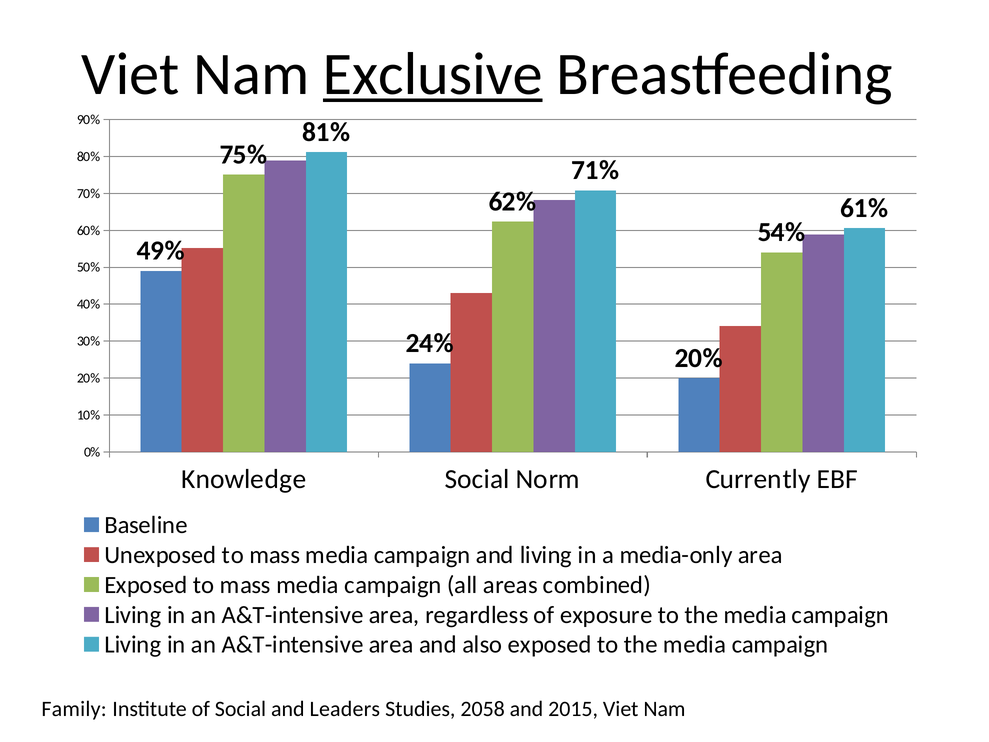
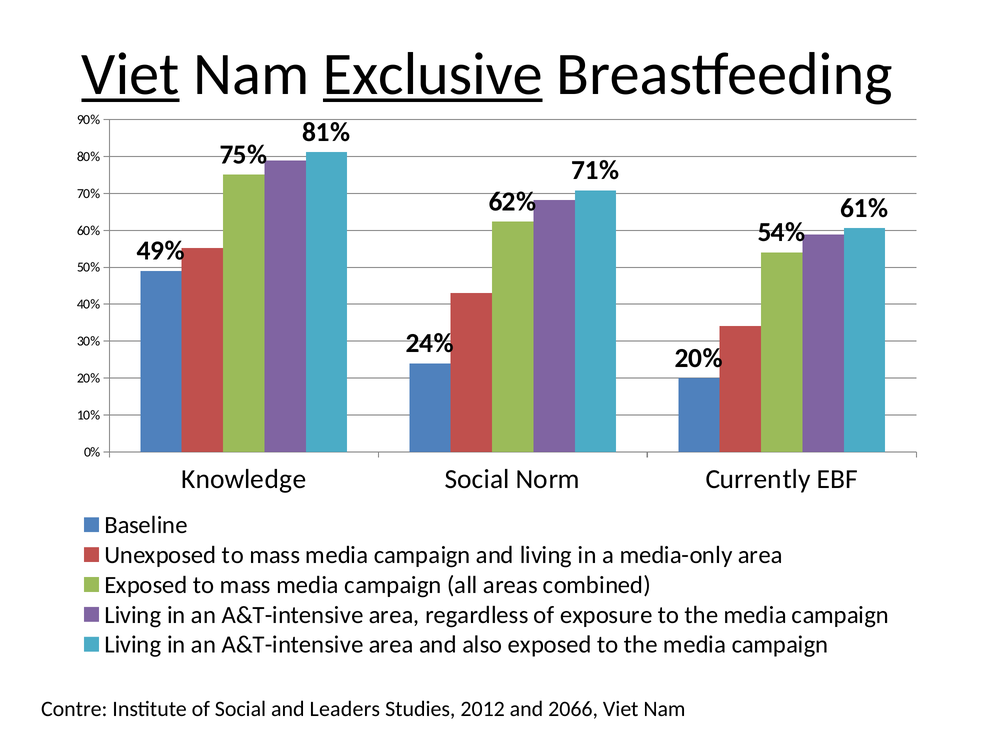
Viet at (130, 74) underline: none -> present
Family: Family -> Contre
2058: 2058 -> 2012
2015: 2015 -> 2066
